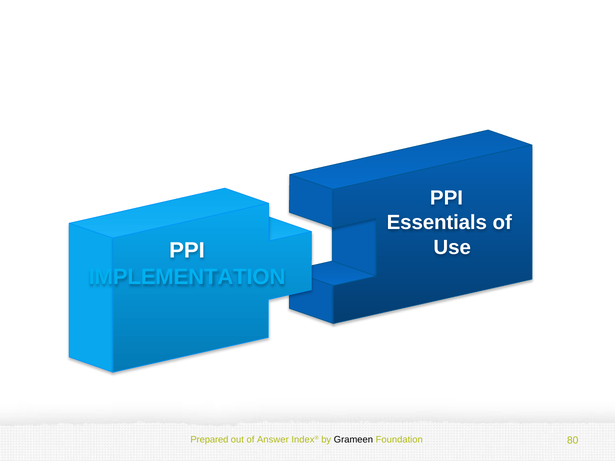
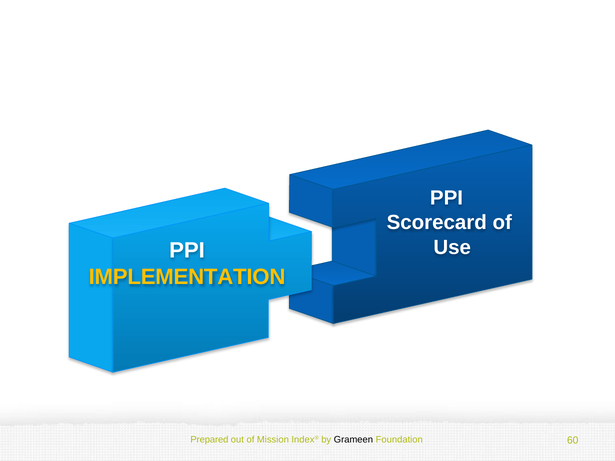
Essentials: Essentials -> Scorecard
IMPLEMENTATION colour: light blue -> yellow
Answer: Answer -> Mission
80: 80 -> 60
